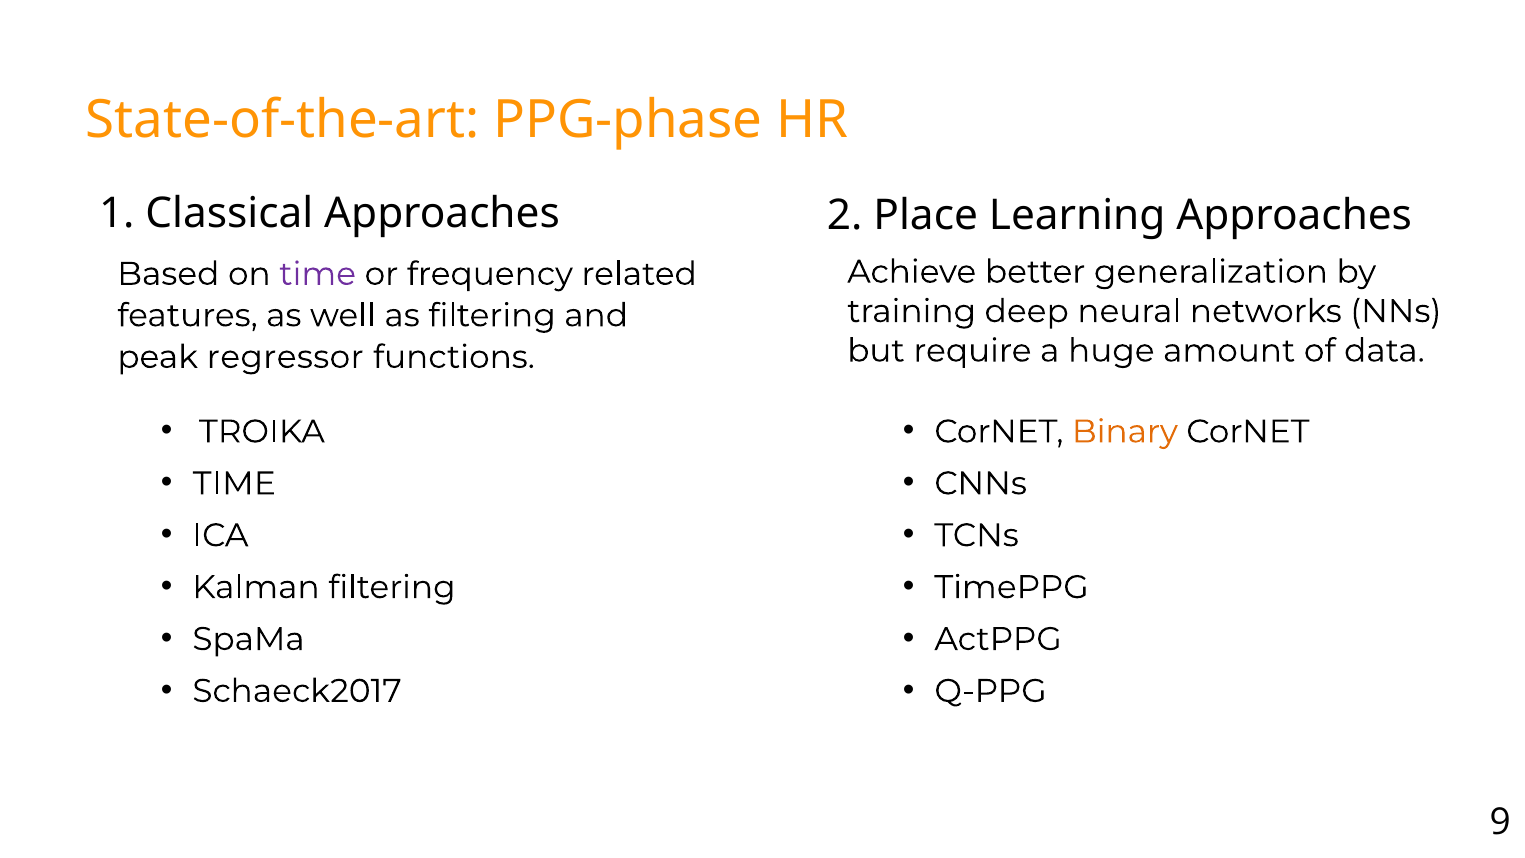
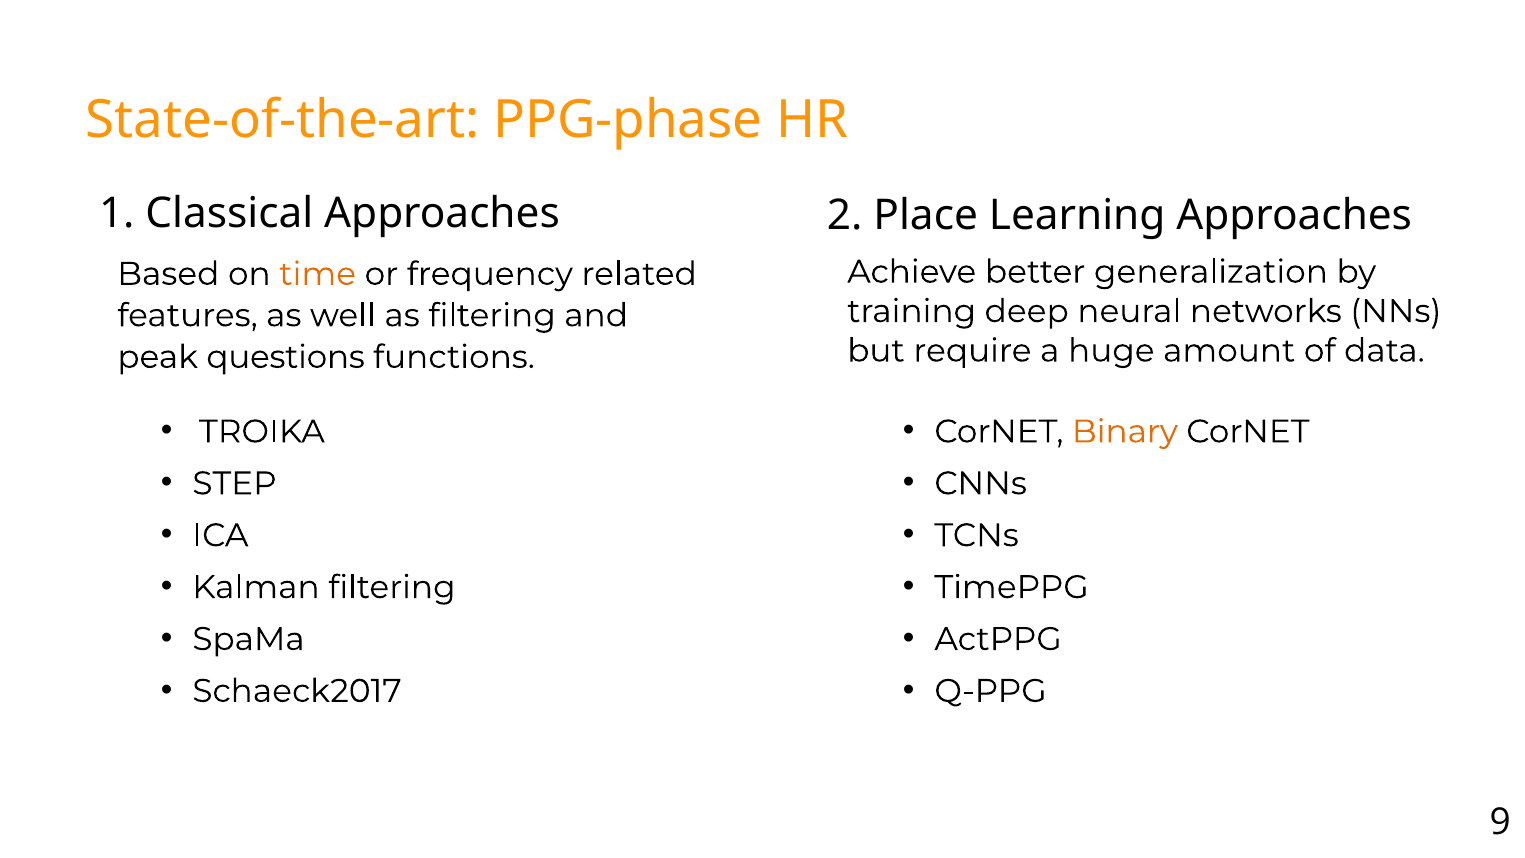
time at (318, 274) colour: purple -> orange
regressor: regressor -> questions
TIME at (234, 483): TIME -> STEP
